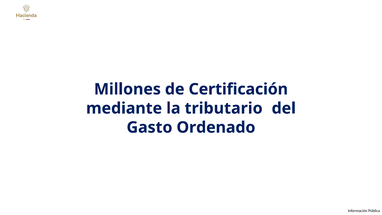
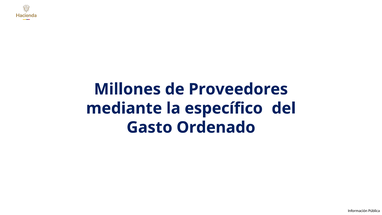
Certificación: Certificación -> Proveedores
tributario: tributario -> específico
